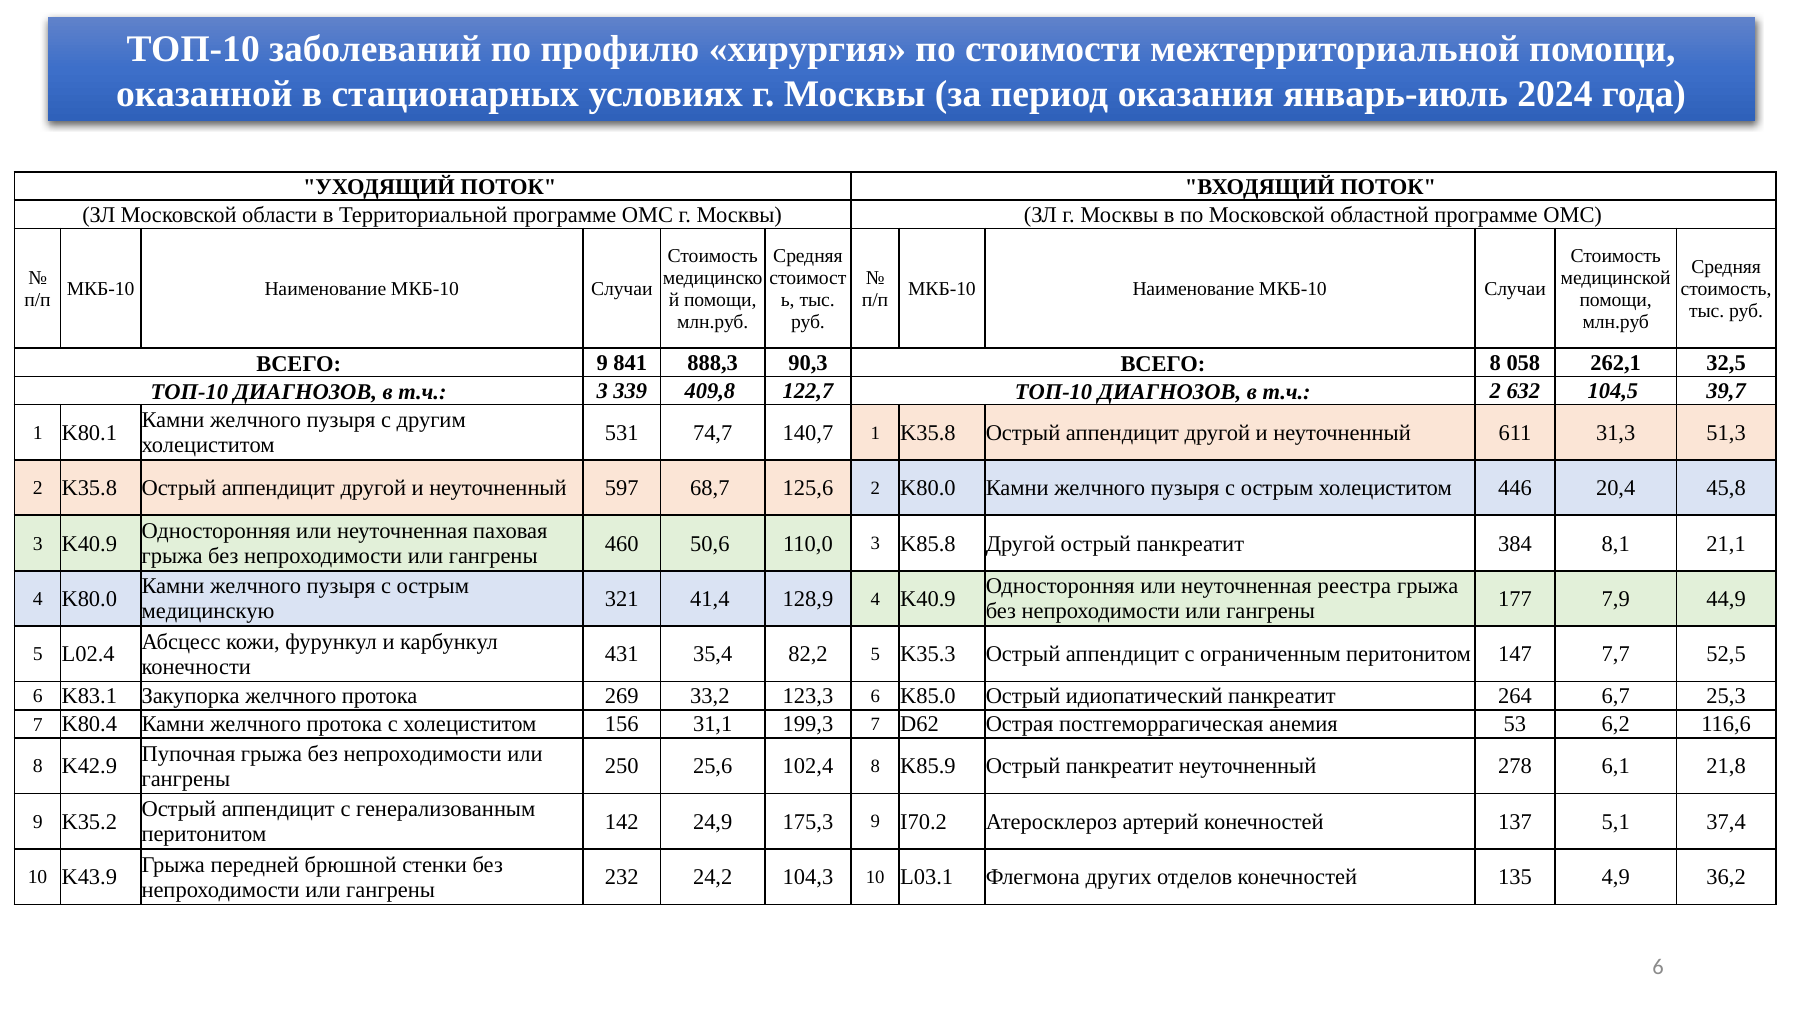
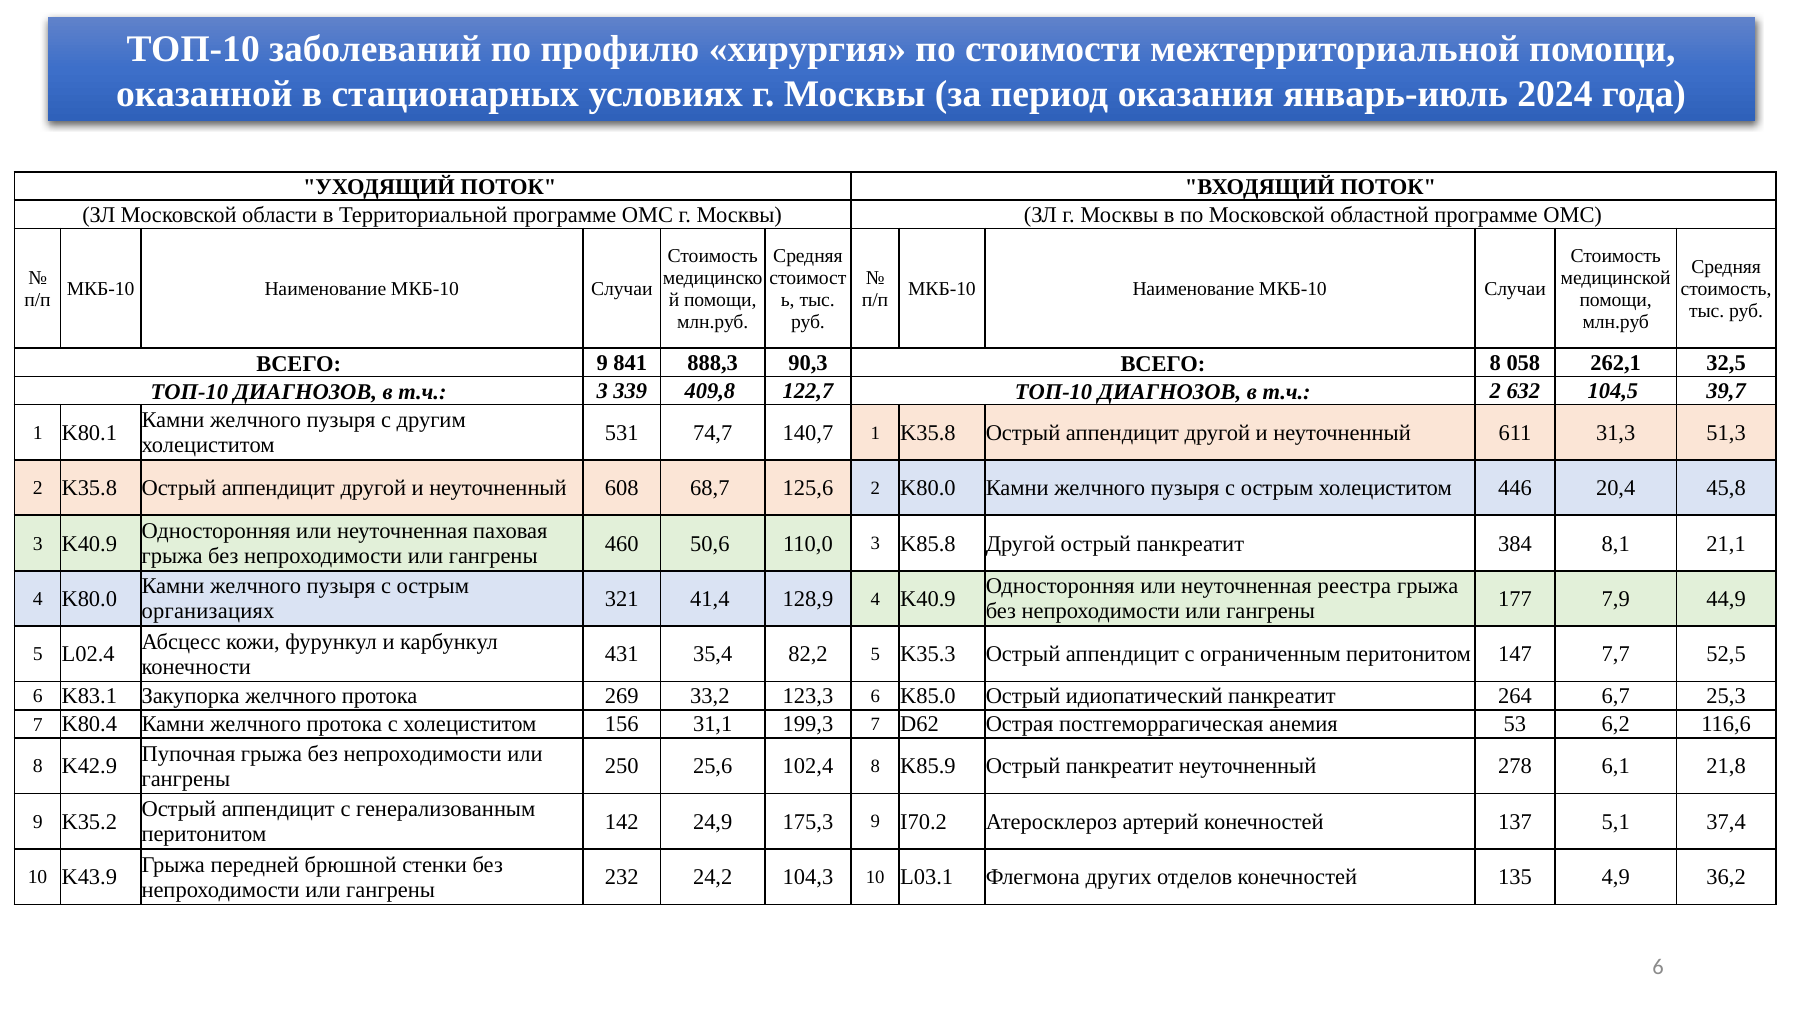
597: 597 -> 608
медицинскую: медицинскую -> организациях
